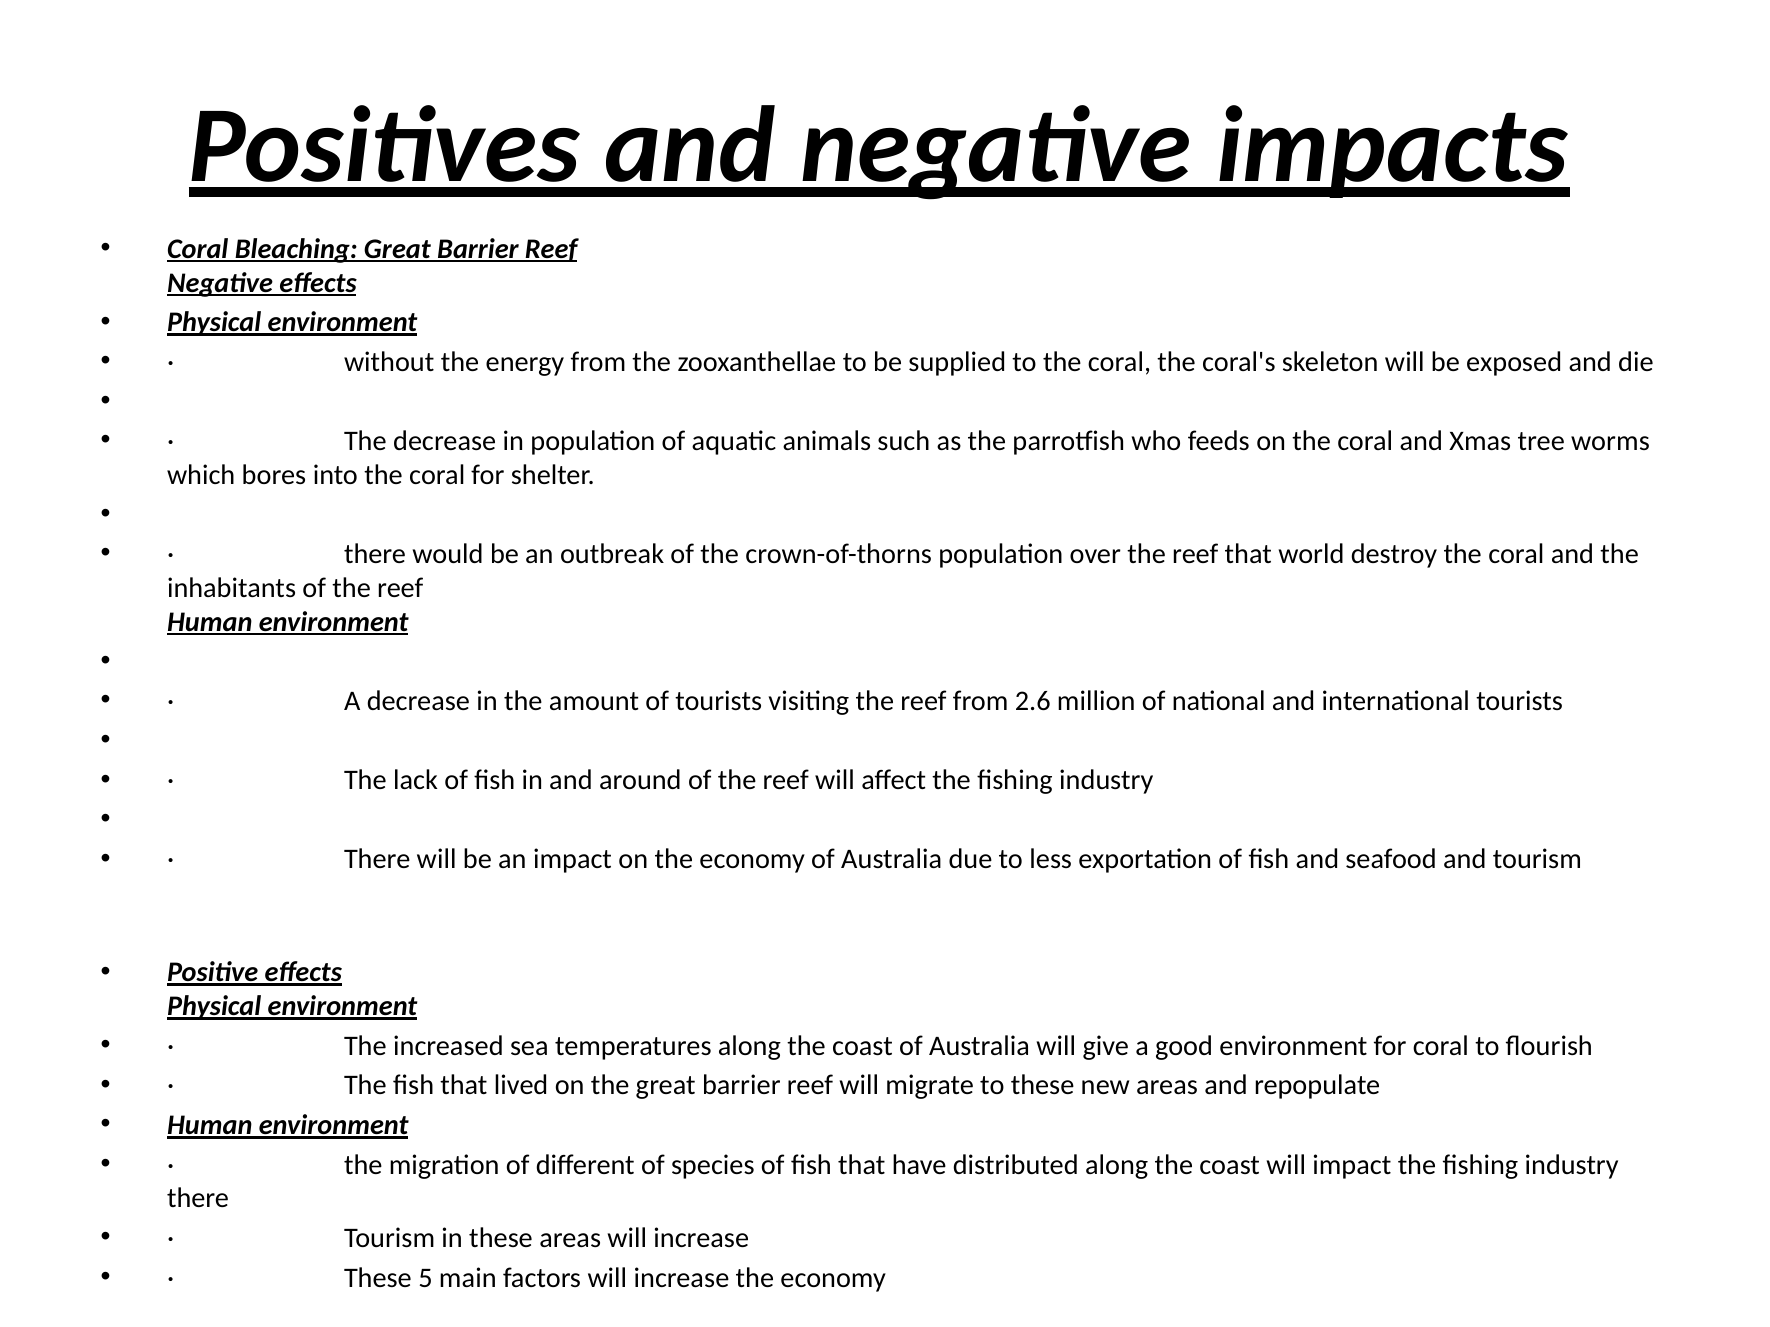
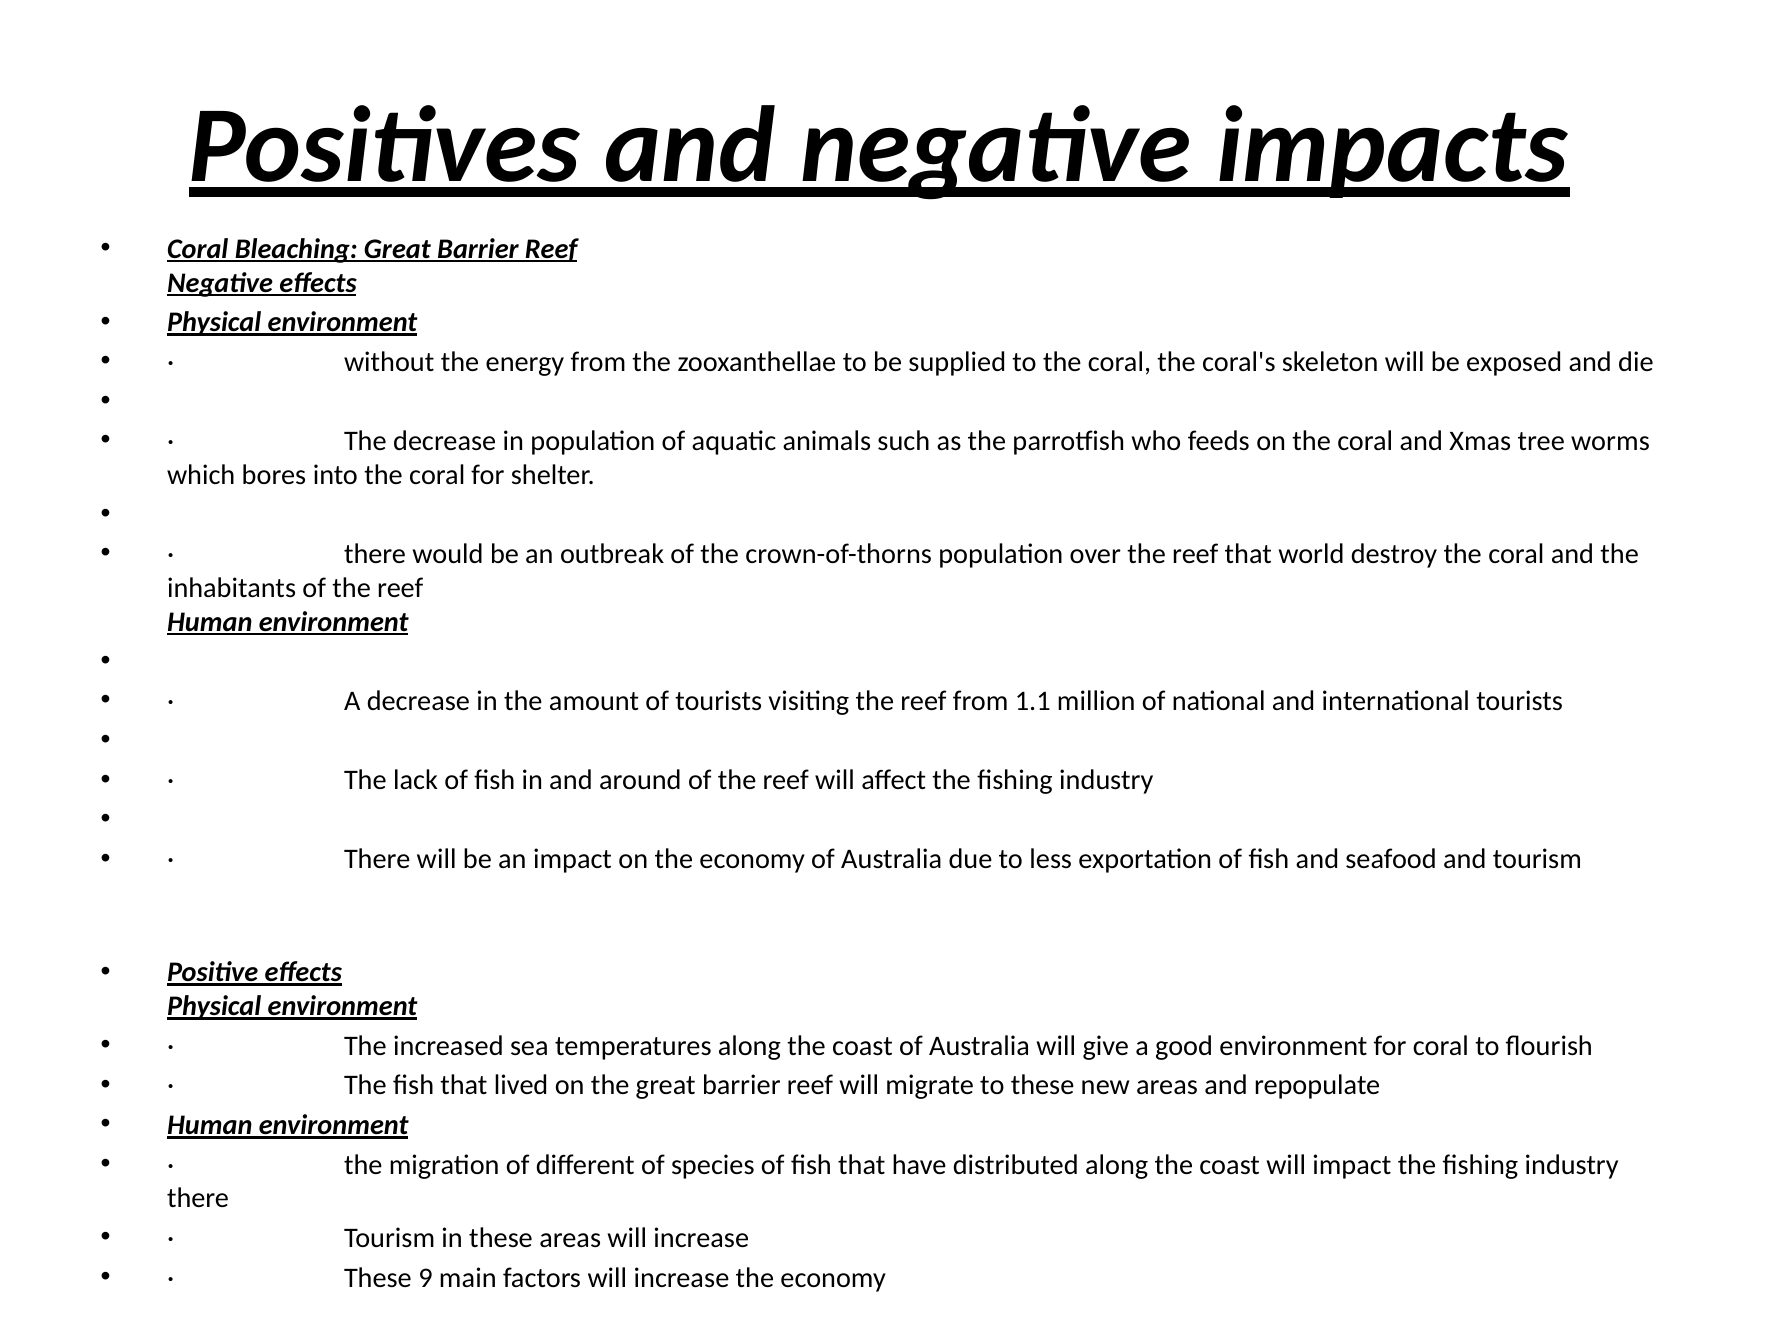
2.6: 2.6 -> 1.1
5: 5 -> 9
